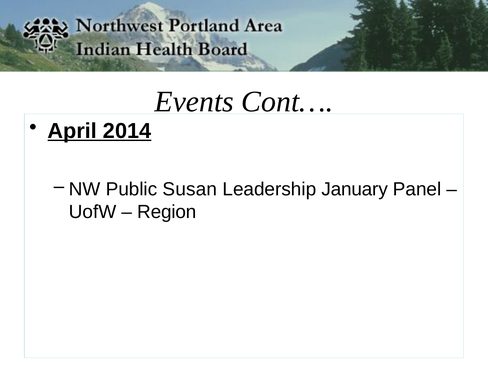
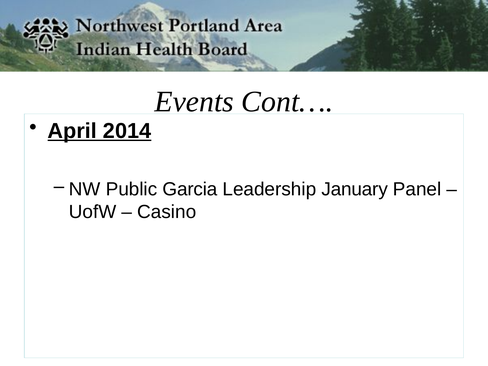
Susan: Susan -> Garcia
Region: Region -> Casino
